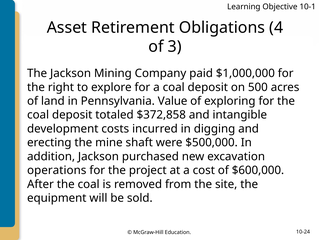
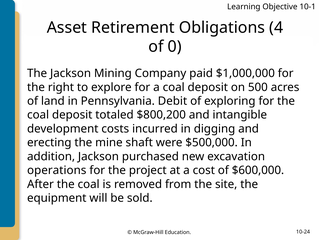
3: 3 -> 0
Value: Value -> Debit
$372,858: $372,858 -> $800,200
